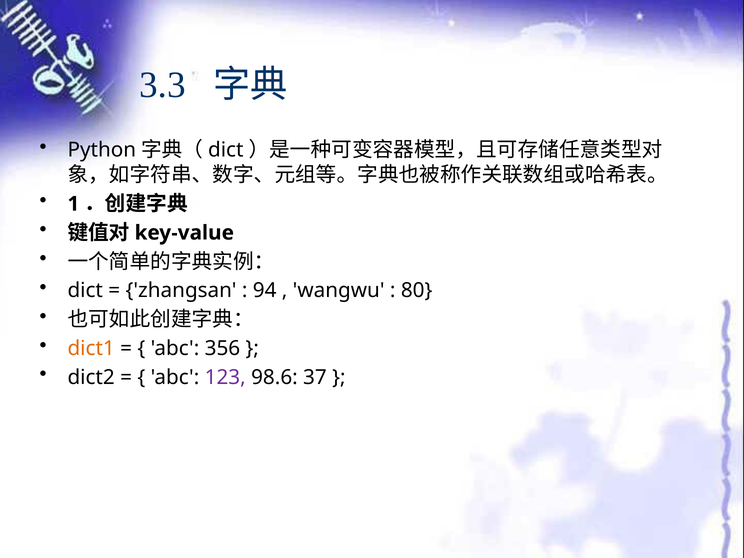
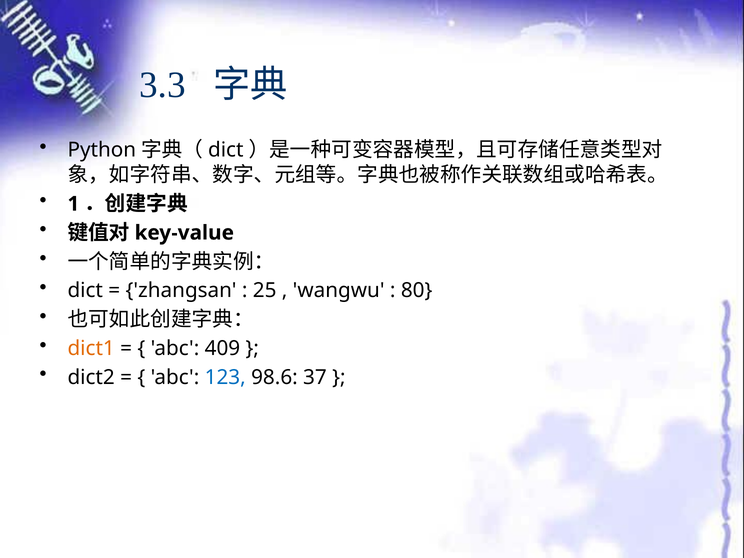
94: 94 -> 25
356: 356 -> 409
123 colour: purple -> blue
